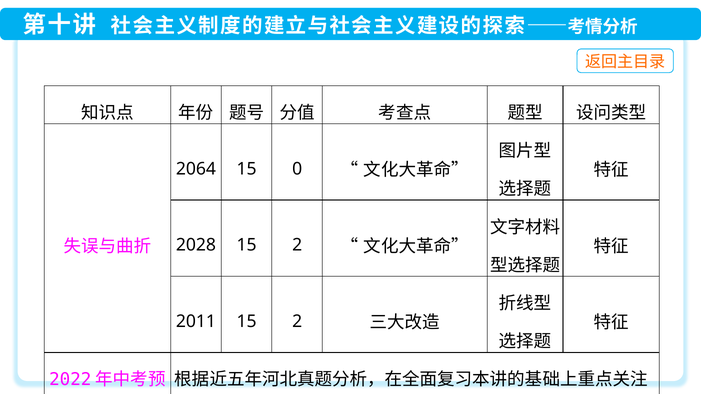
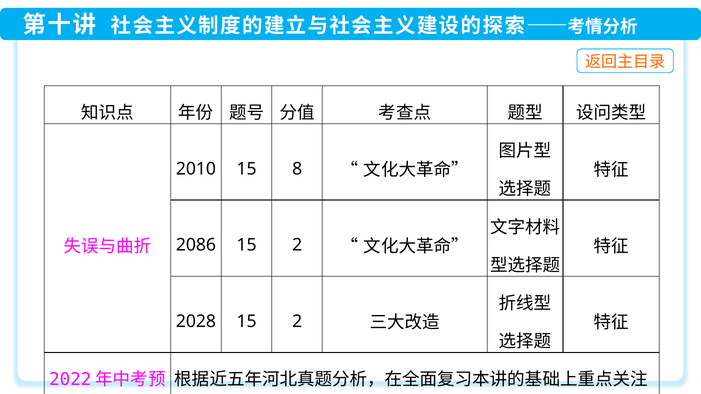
2064: 2064 -> 2010
0: 0 -> 8
2028: 2028 -> 2086
2011: 2011 -> 2028
